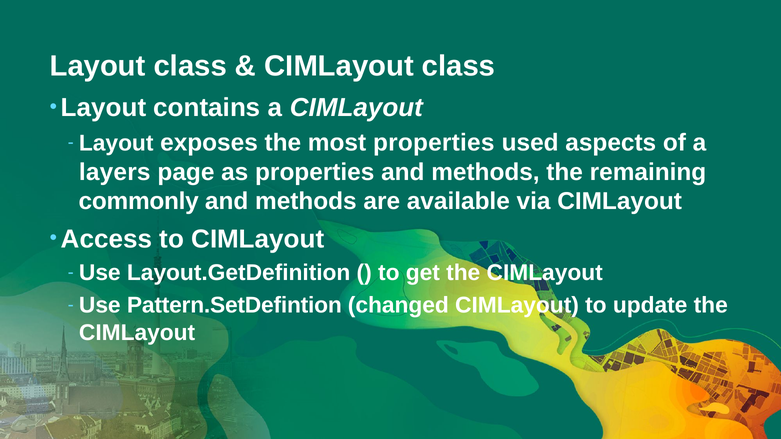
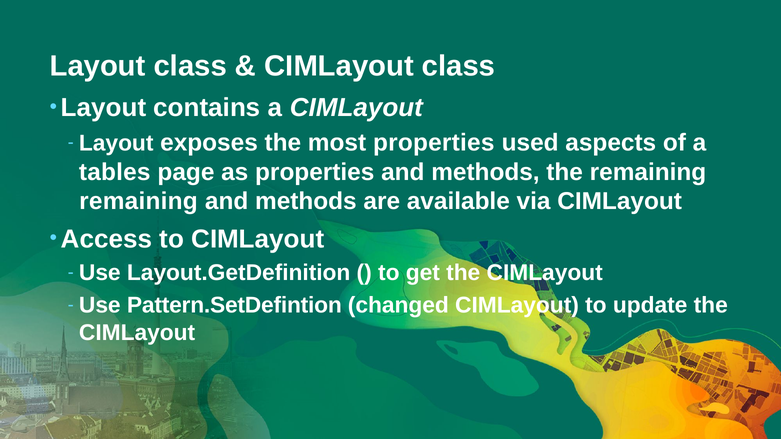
layers: layers -> tables
commonly at (139, 201): commonly -> remaining
